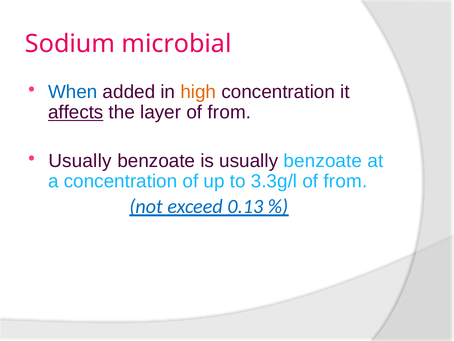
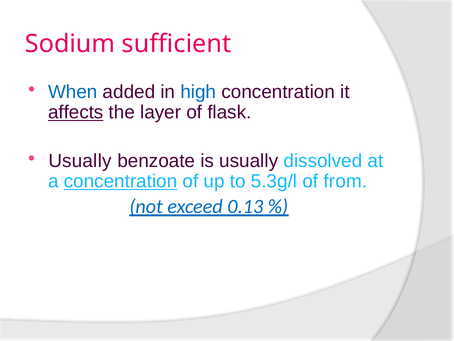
microbial: microbial -> sufficient
high colour: orange -> blue
from at (229, 112): from -> flask
is usually benzoate: benzoate -> dissolved
concentration at (121, 181) underline: none -> present
3.3g/l: 3.3g/l -> 5.3g/l
